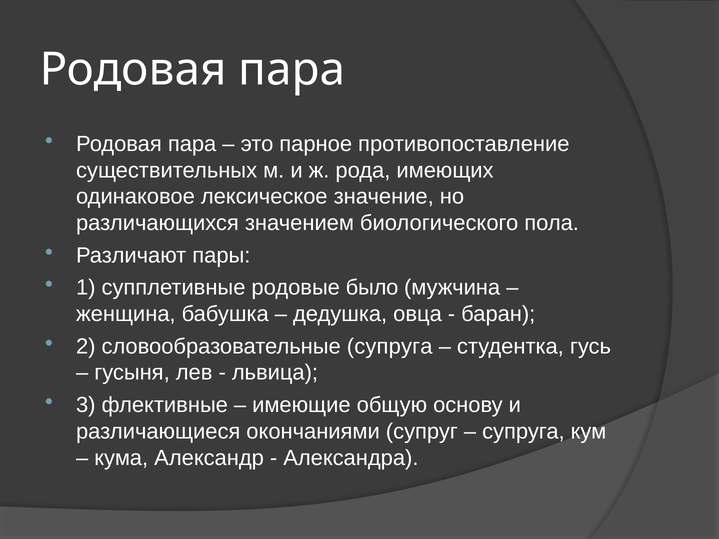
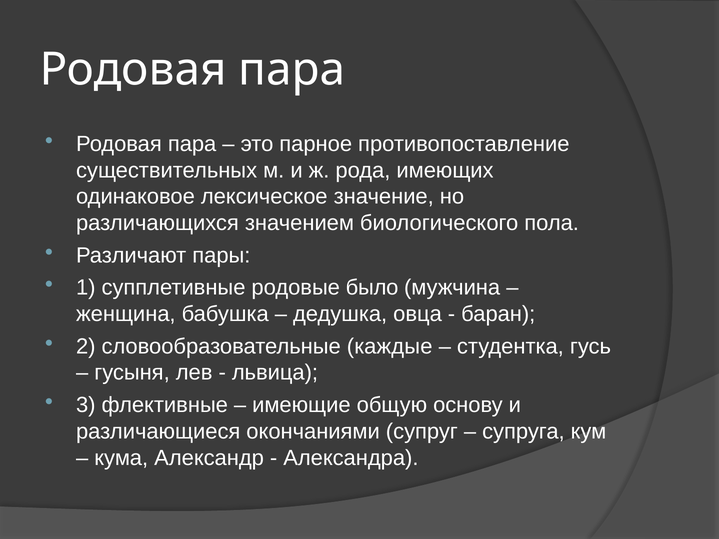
словообразовательные супруга: супруга -> каждые
